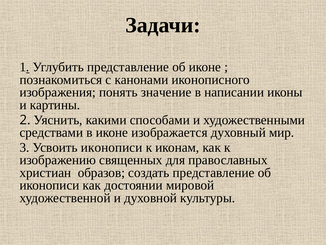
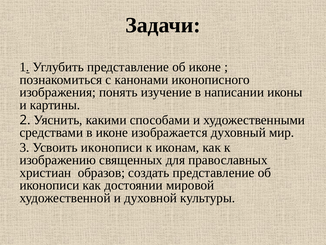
значение: значение -> изучение
